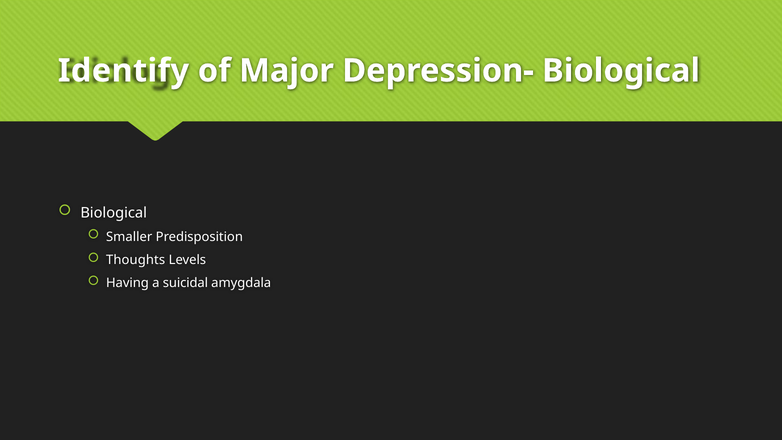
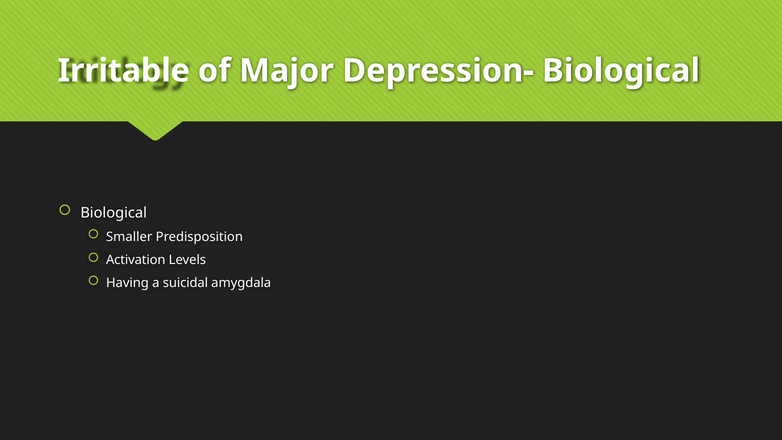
Identify: Identify -> Irritable
Thoughts: Thoughts -> Activation
